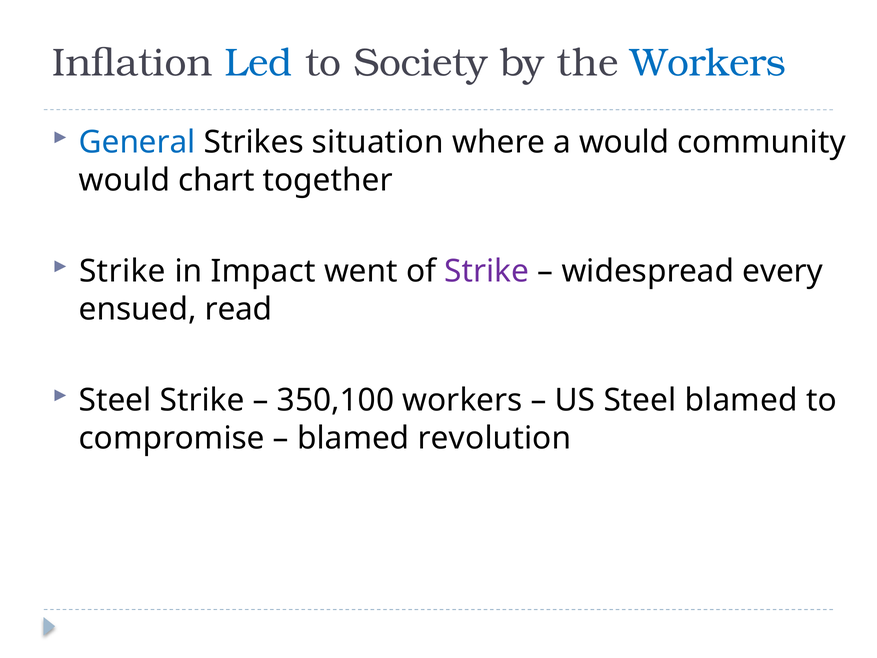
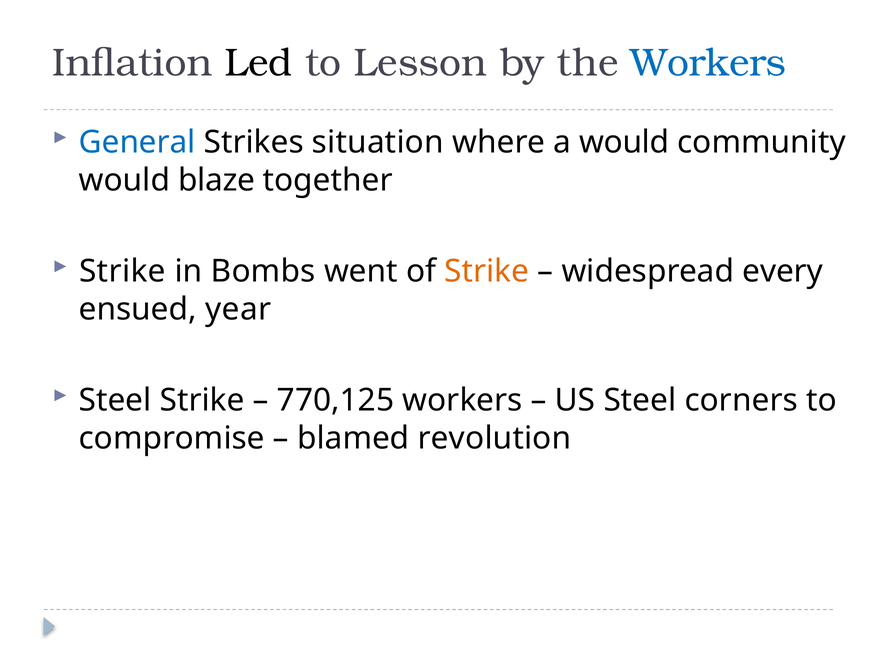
Led colour: blue -> black
Society: Society -> Lesson
chart: chart -> blaze
Impact: Impact -> Bombs
Strike at (487, 271) colour: purple -> orange
read: read -> year
350,100: 350,100 -> 770,125
Steel blamed: blamed -> corners
